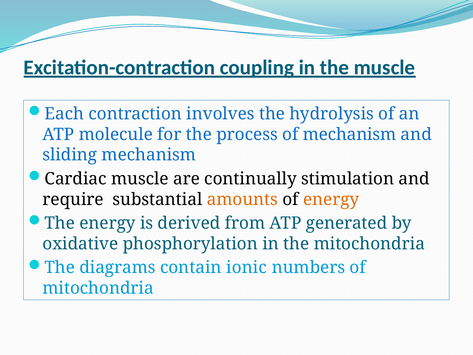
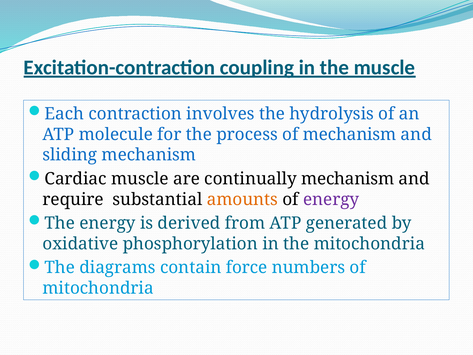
continually stimulation: stimulation -> mechanism
energy at (331, 199) colour: orange -> purple
ionic: ionic -> force
